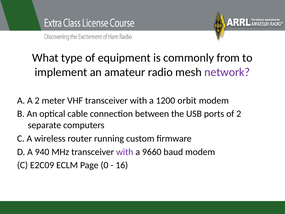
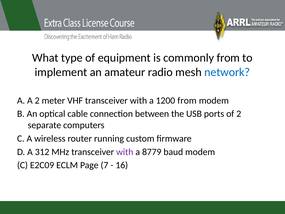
network colour: purple -> blue
1200 orbit: orbit -> from
940: 940 -> 312
9660: 9660 -> 8779
0: 0 -> 7
